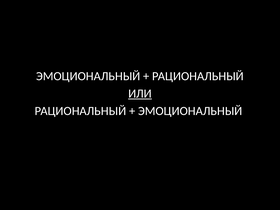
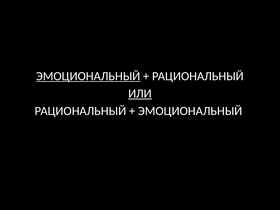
ЭМОЦИОНАЛЬНЫЙ at (88, 76) underline: none -> present
